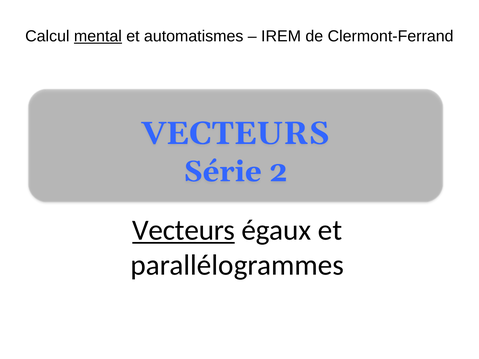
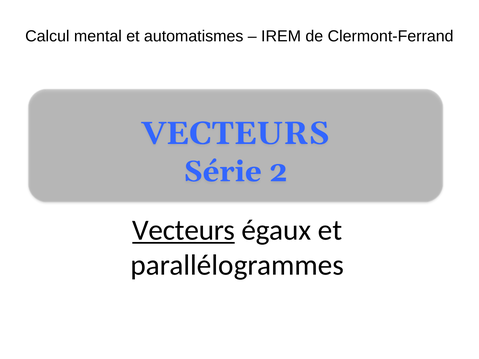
mental underline: present -> none
